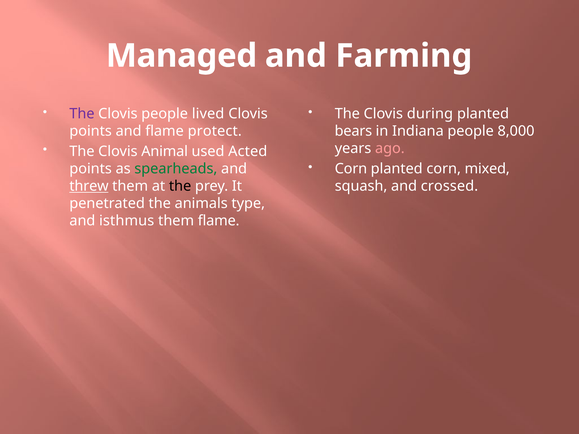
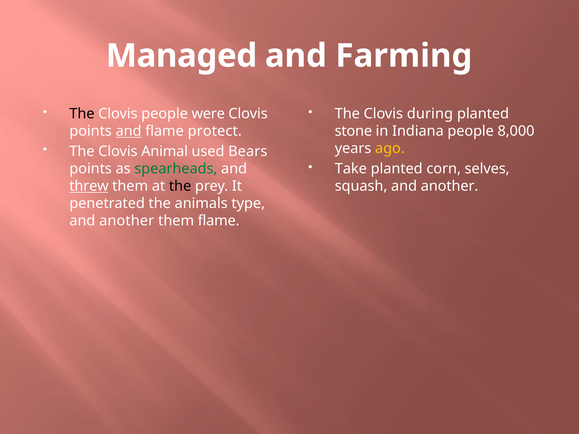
The at (82, 114) colour: purple -> black
lived: lived -> were
and at (129, 131) underline: none -> present
bears: bears -> stone
ago colour: pink -> yellow
Acted: Acted -> Bears
Corn at (351, 169): Corn -> Take
mixed: mixed -> selves
squash and crossed: crossed -> another
isthmus at (127, 221): isthmus -> another
